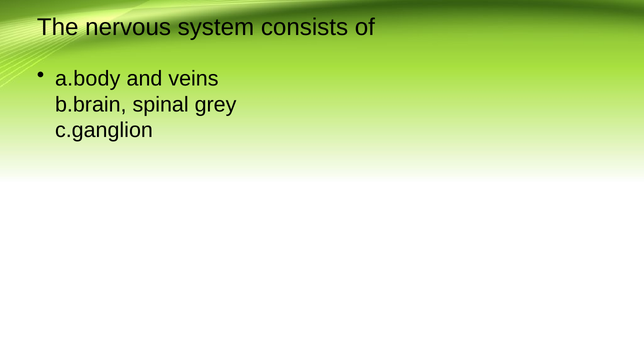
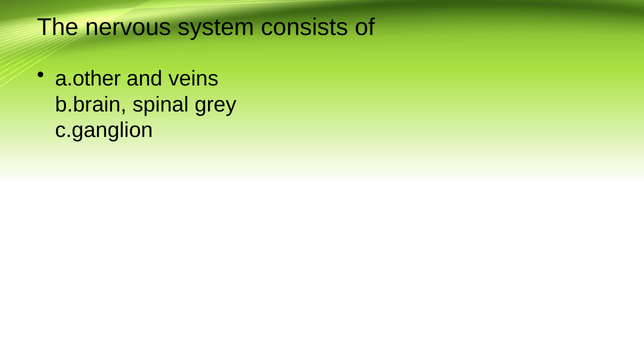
а.body: а.body -> а.other
